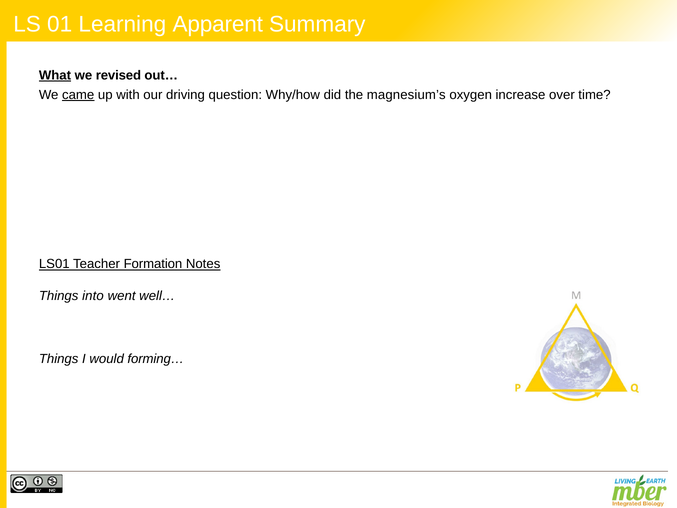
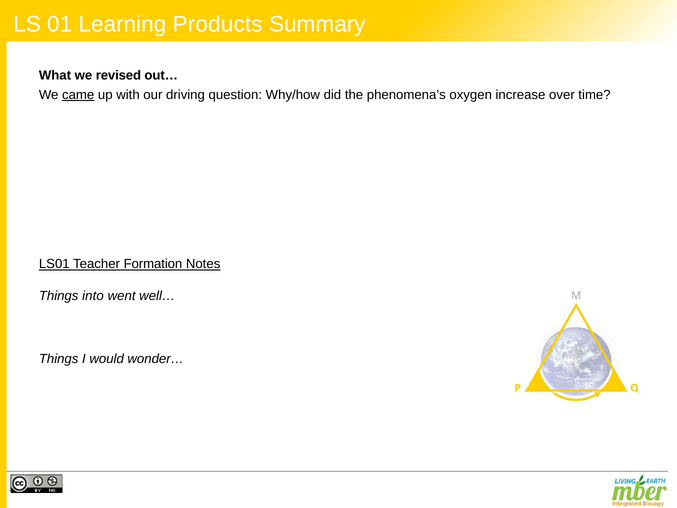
Apparent: Apparent -> Products
What underline: present -> none
magnesium’s: magnesium’s -> phenomena’s
forming…: forming… -> wonder…
